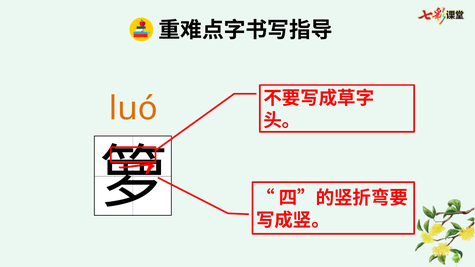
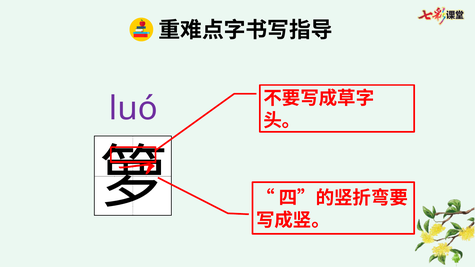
luó colour: orange -> purple
